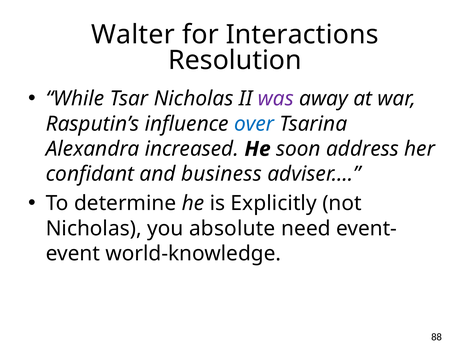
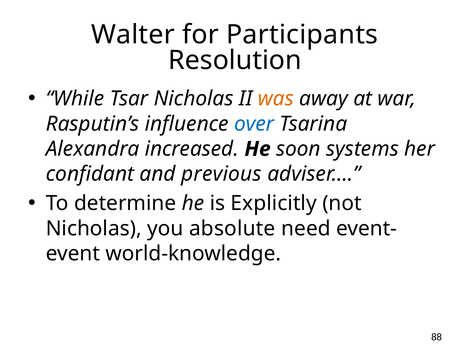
Interactions: Interactions -> Participants
was colour: purple -> orange
address: address -> systems
business: business -> previous
